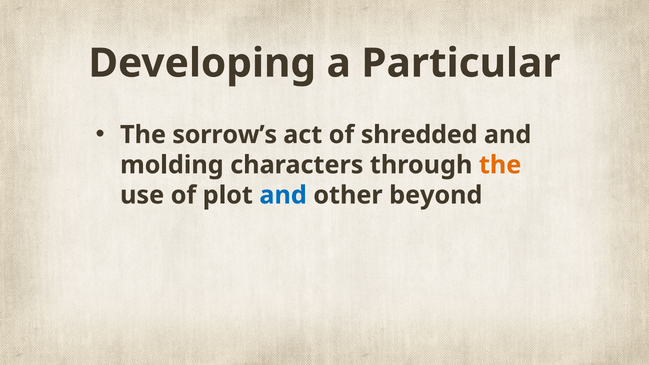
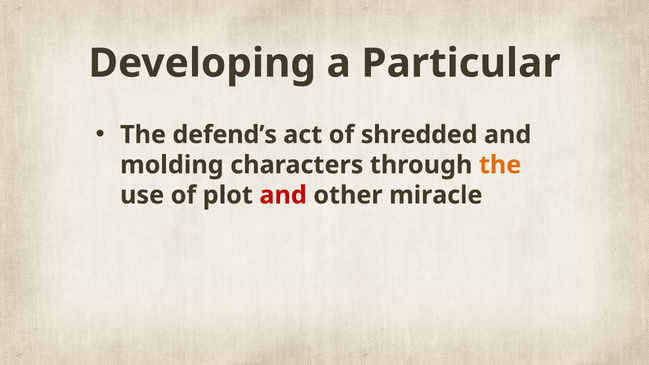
sorrow’s: sorrow’s -> defend’s
and at (283, 195) colour: blue -> red
beyond: beyond -> miracle
